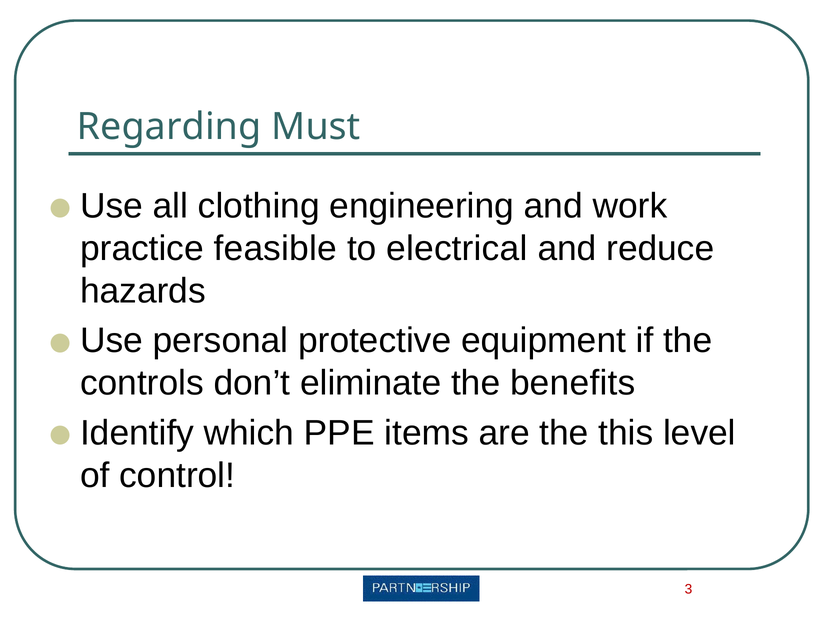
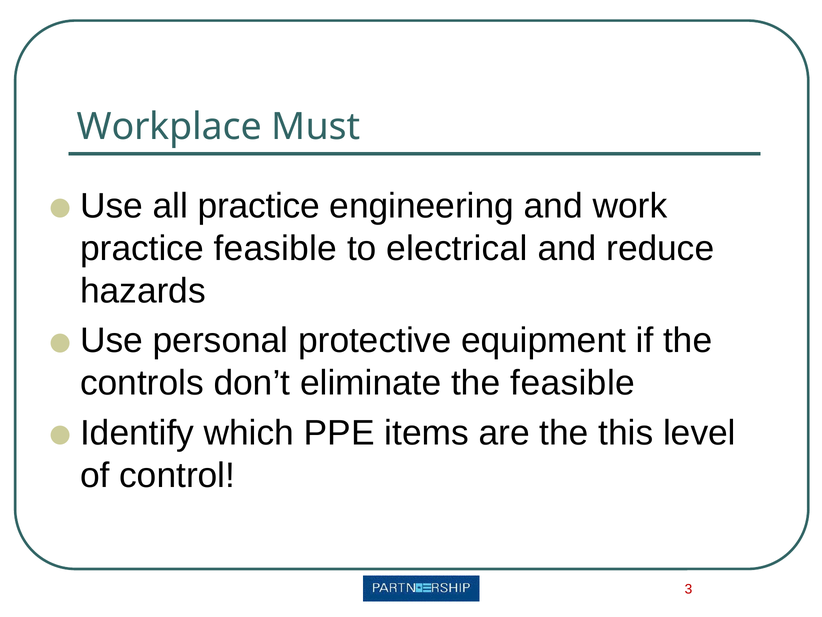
Regarding: Regarding -> Workplace
all clothing: clothing -> practice
the benefits: benefits -> feasible
